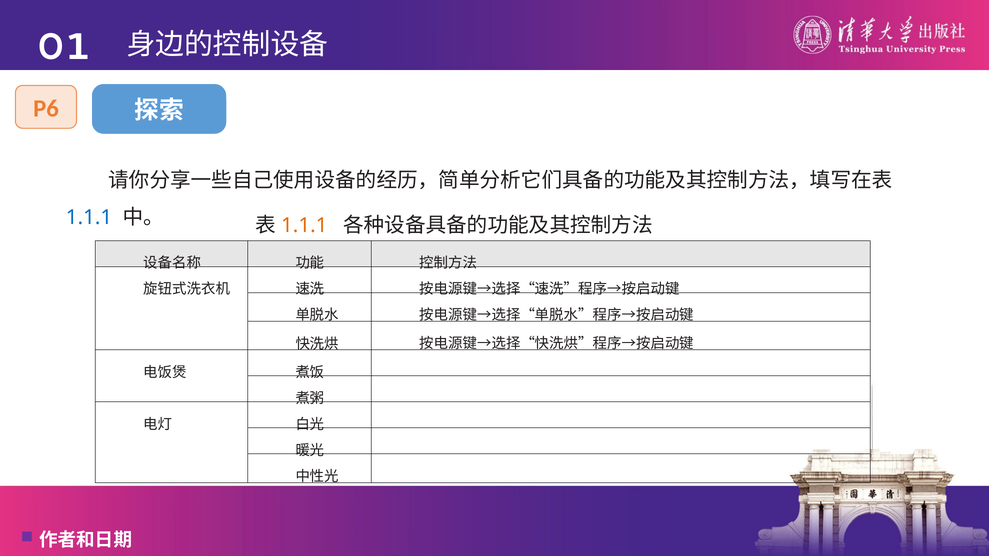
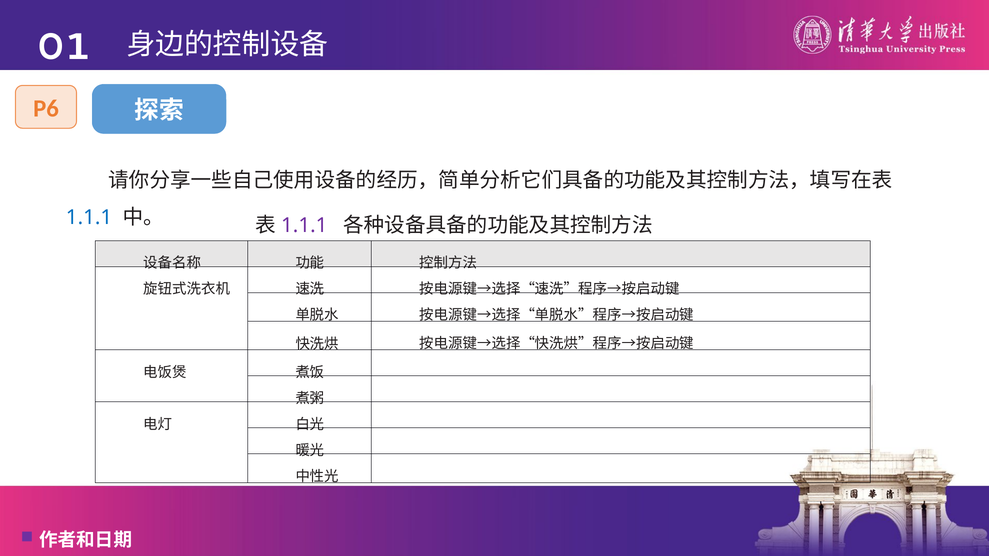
1.1.1 at (304, 226) colour: orange -> purple
